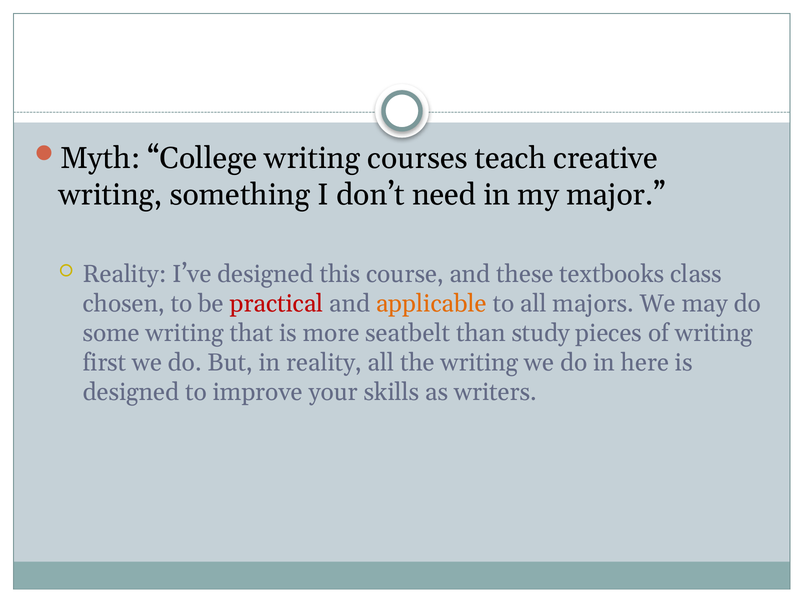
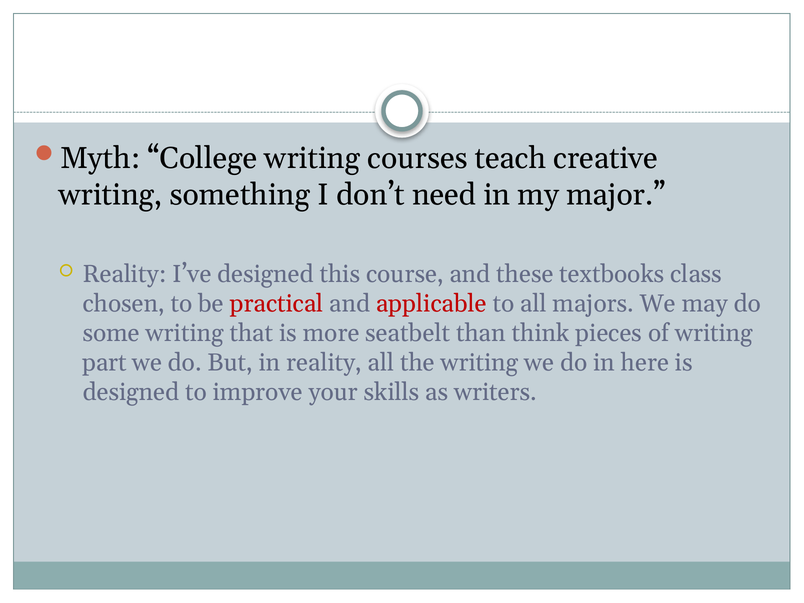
applicable colour: orange -> red
study: study -> think
first: first -> part
